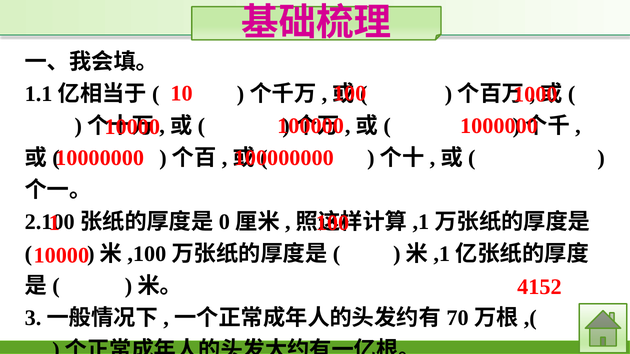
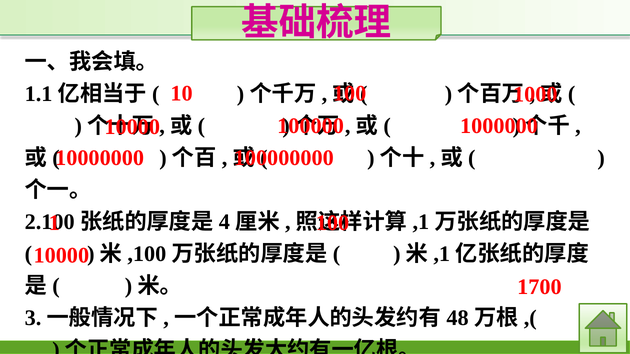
0: 0 -> 4
4152: 4152 -> 1700
70: 70 -> 48
